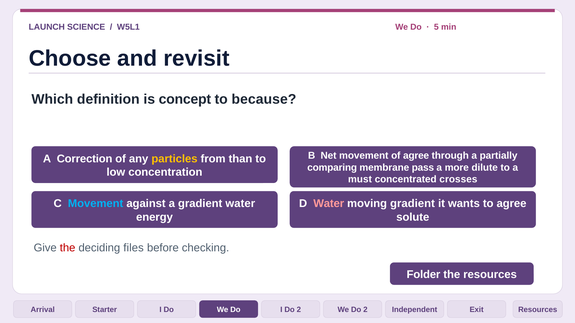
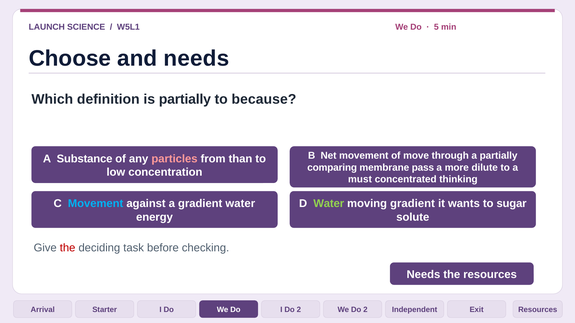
and revisit: revisit -> needs
is concept: concept -> partially
of agree: agree -> move
Correction: Correction -> Substance
particles colour: yellow -> pink
crosses: crosses -> thinking
Water at (329, 204) colour: pink -> light green
to agree: agree -> sugar
files: files -> task
Folder at (423, 275): Folder -> Needs
